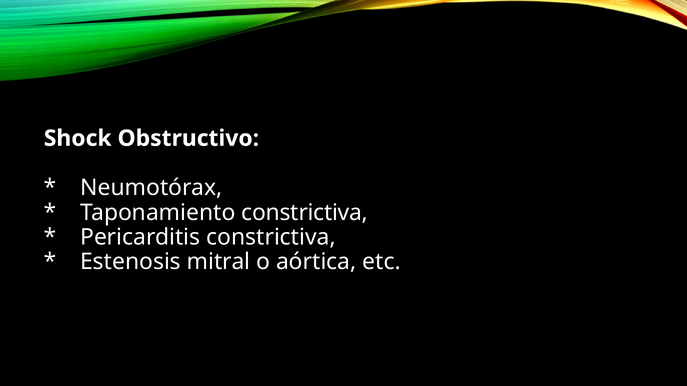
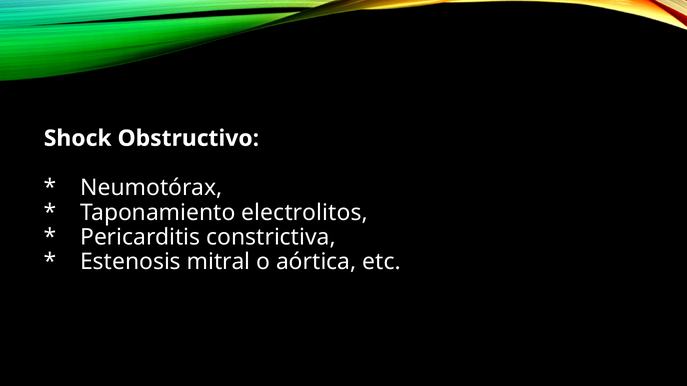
Taponamiento constrictiva: constrictiva -> electrolitos
